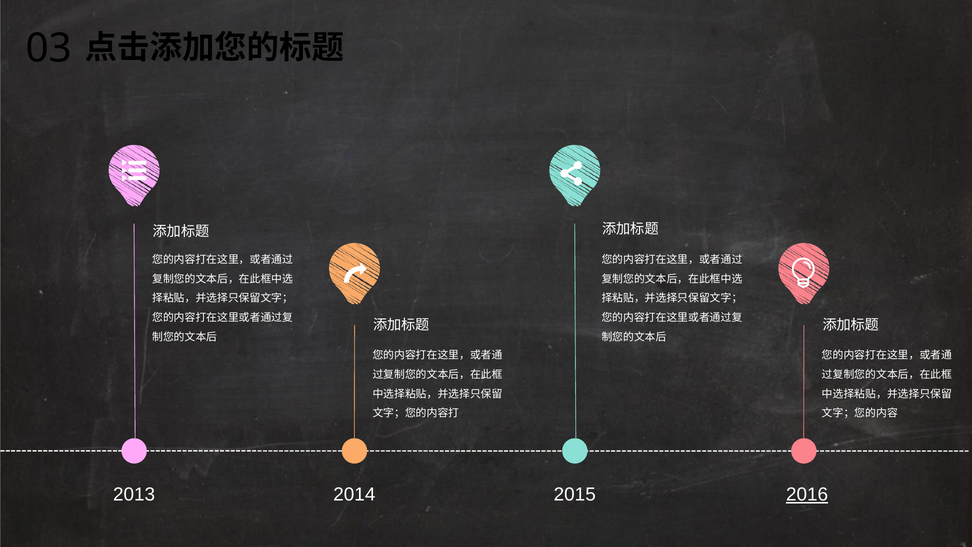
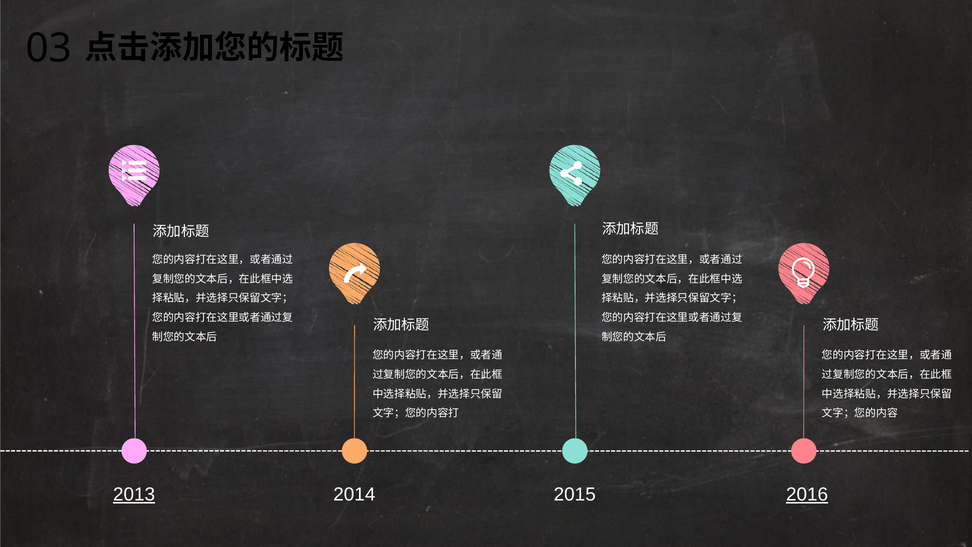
2013 underline: none -> present
